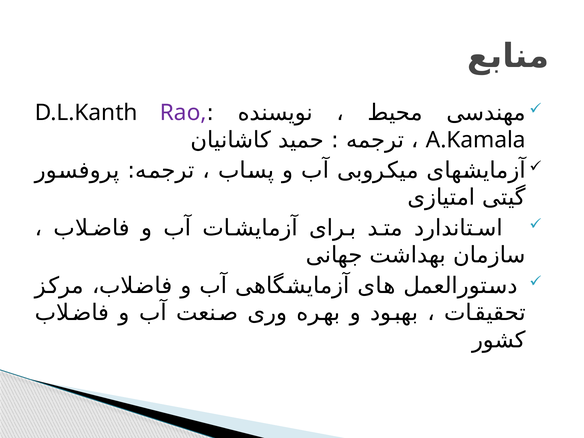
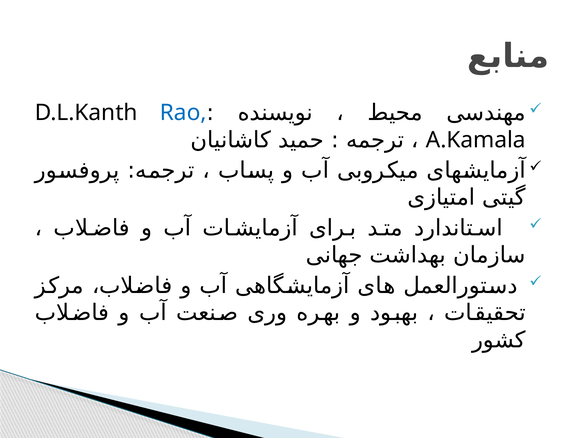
Rao colour: purple -> blue
